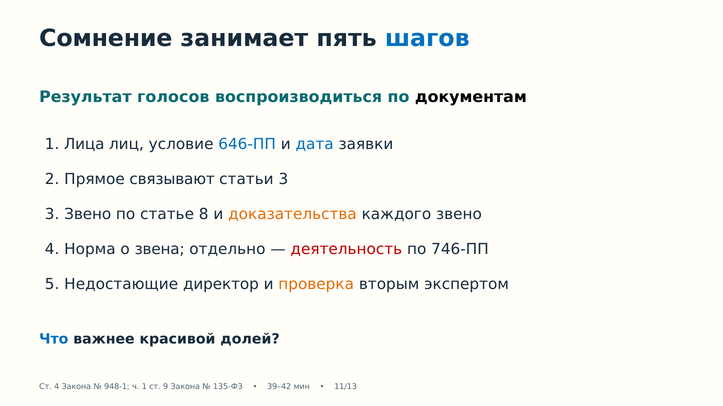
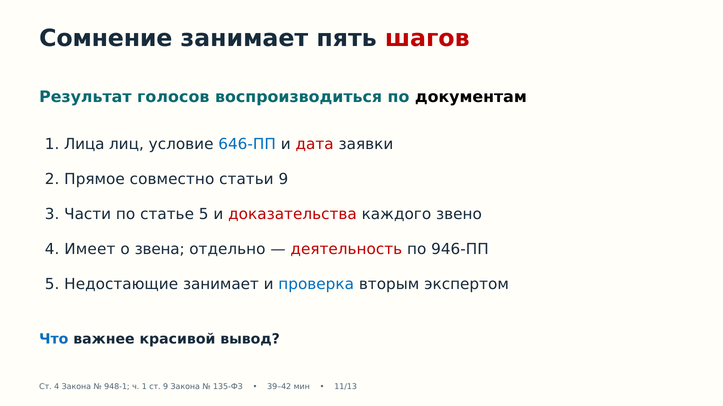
шагов colour: blue -> red
дата colour: blue -> red
связывают: связывают -> совместно
статьи 3: 3 -> 9
3 Звено: Звено -> Части
статье 8: 8 -> 5
доказательства colour: orange -> red
Норма: Норма -> Имеет
746-ПП: 746-ПП -> 946-ПП
Недостающие директор: директор -> занимает
проверка colour: orange -> blue
долей: долей -> вывод
